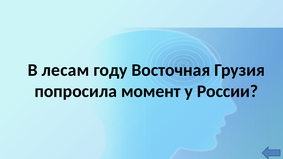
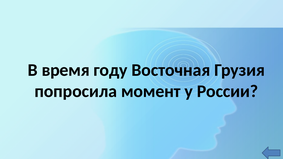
лесам: лесам -> время
